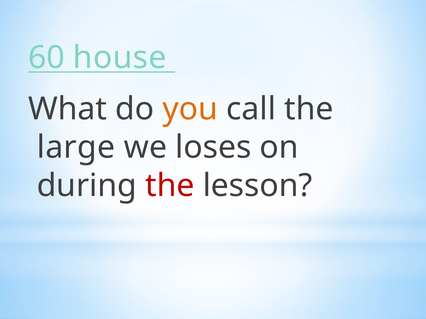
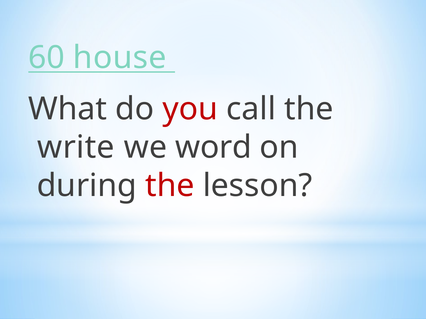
you colour: orange -> red
large: large -> write
loses: loses -> word
